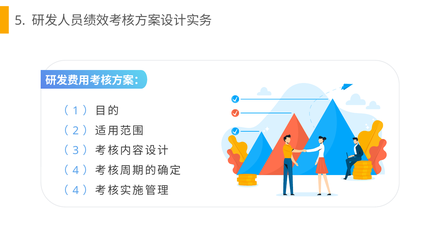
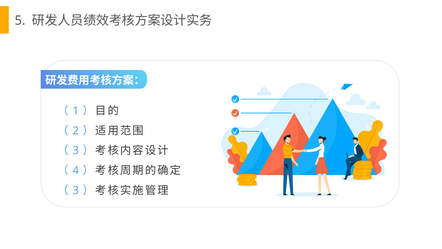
4 at (76, 190): 4 -> 3
